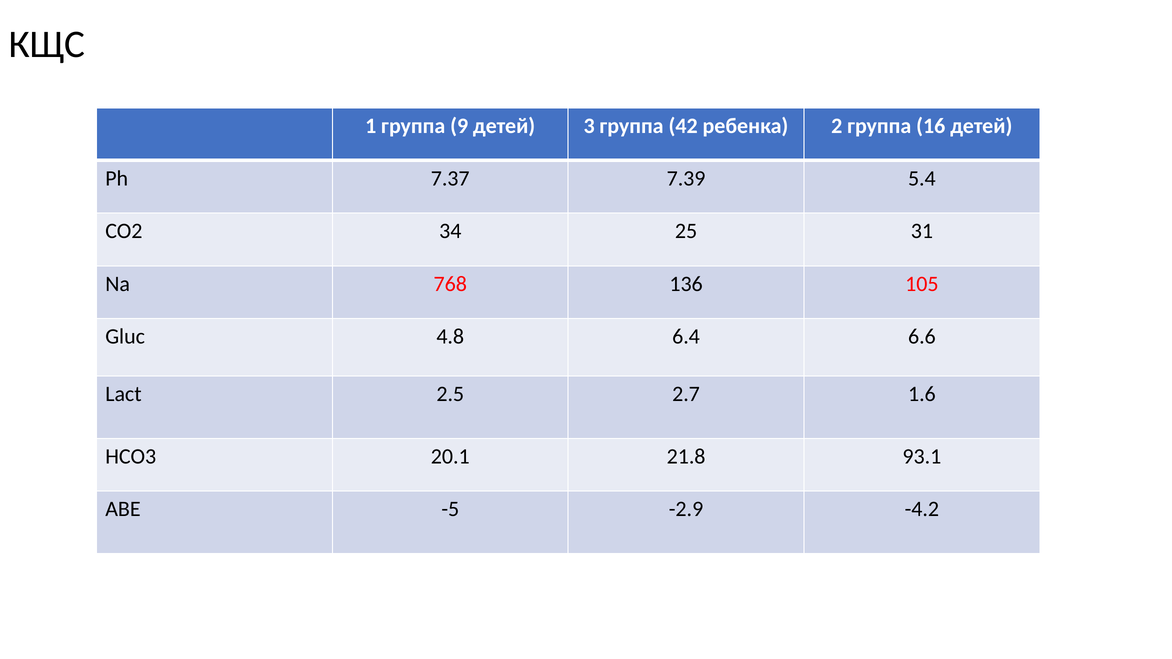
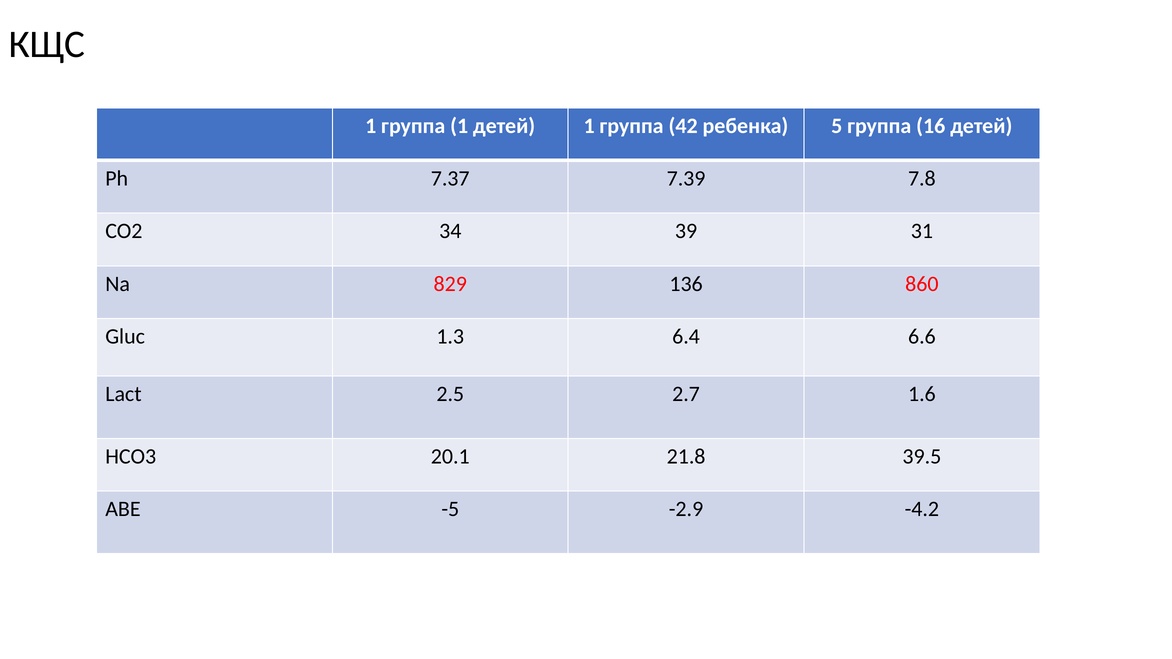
группа 9: 9 -> 1
детей 3: 3 -> 1
2: 2 -> 5
5.4: 5.4 -> 7.8
25: 25 -> 39
768: 768 -> 829
105: 105 -> 860
4.8: 4.8 -> 1.3
93.1: 93.1 -> 39.5
